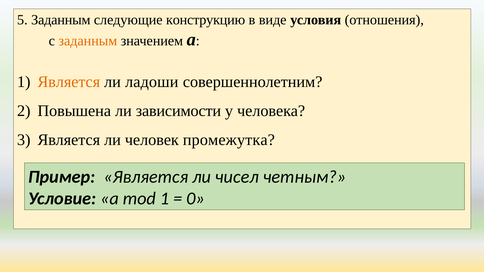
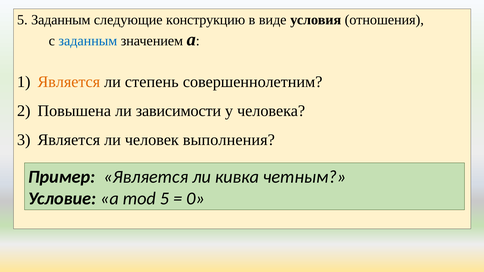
заданным at (88, 41) colour: orange -> blue
ладоши: ладоши -> степень
промежутка: промежутка -> выполнения
чисел: чисел -> кивка
mod 1: 1 -> 5
